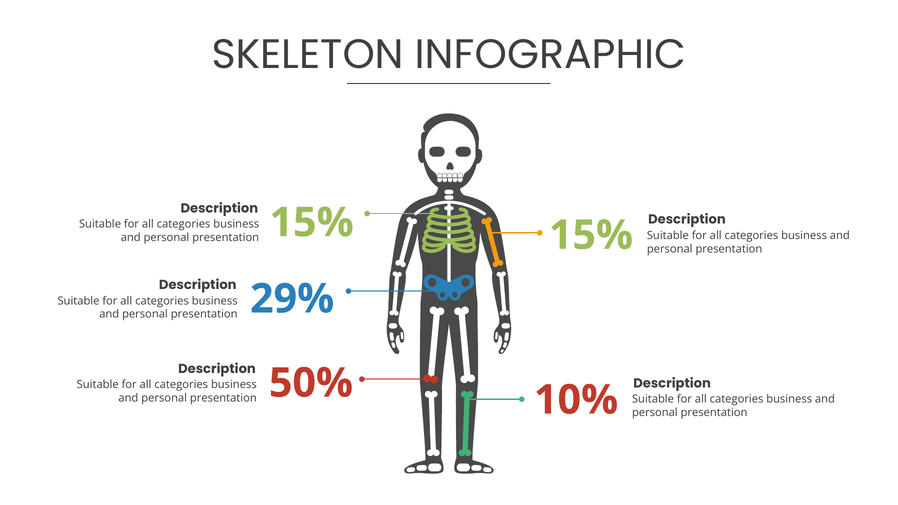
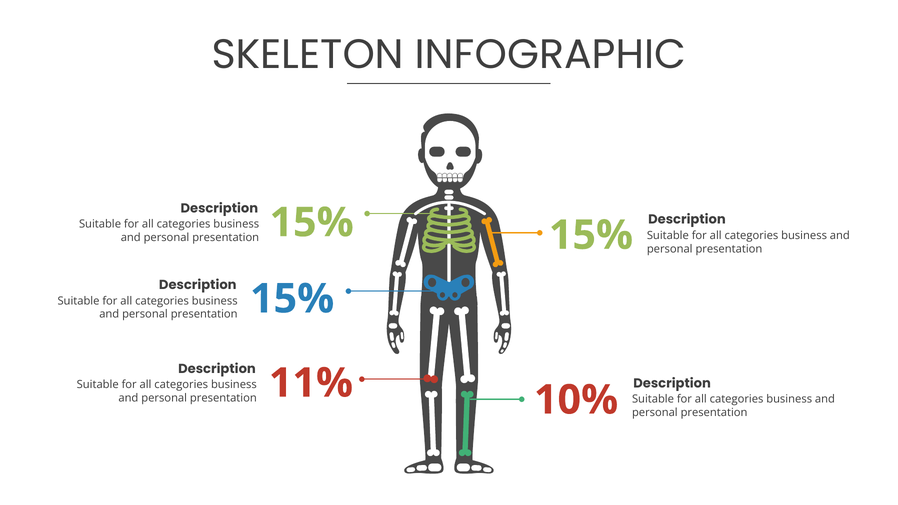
29% at (292, 299): 29% -> 15%
50%: 50% -> 11%
